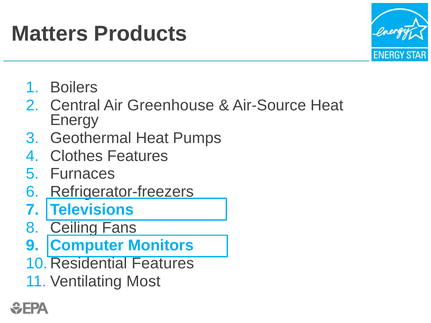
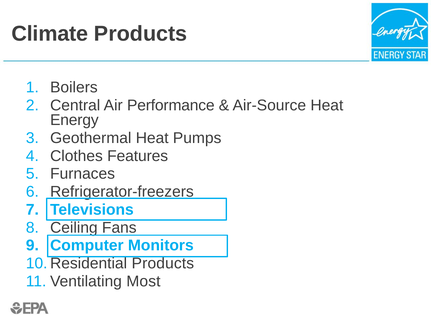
Matters: Matters -> Climate
Greenhouse: Greenhouse -> Performance
Features at (163, 264): Features -> Products
